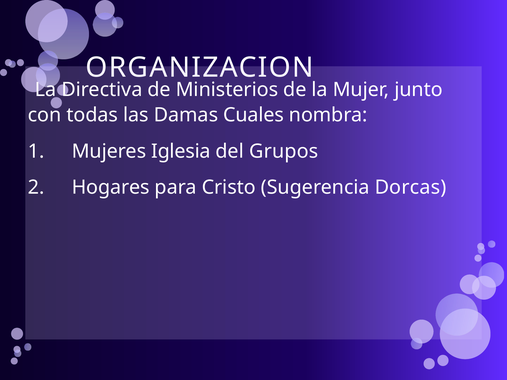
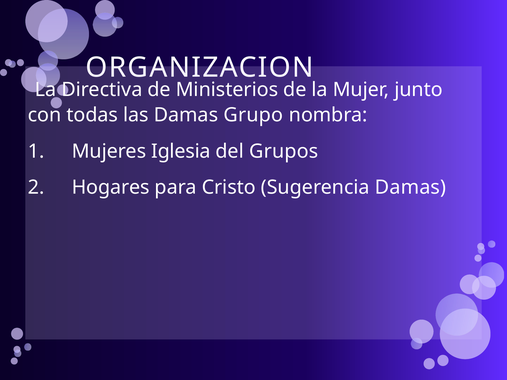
Cuales: Cuales -> Grupo
Sugerencia Dorcas: Dorcas -> Damas
